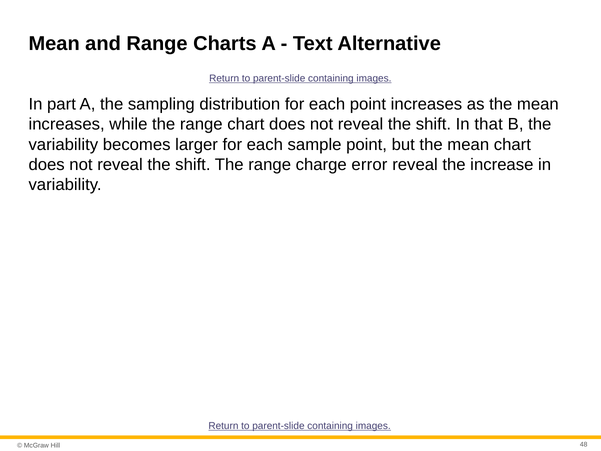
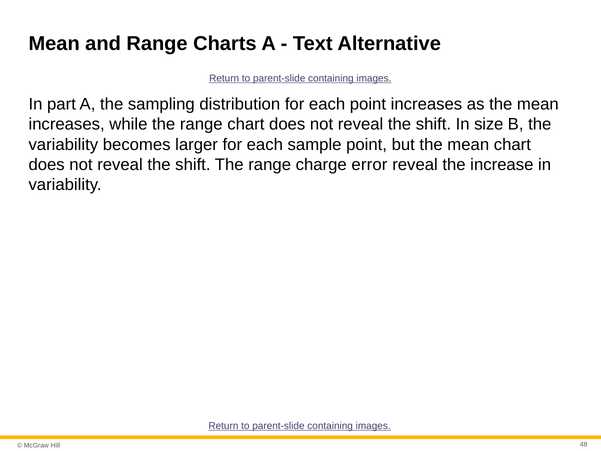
that: that -> size
